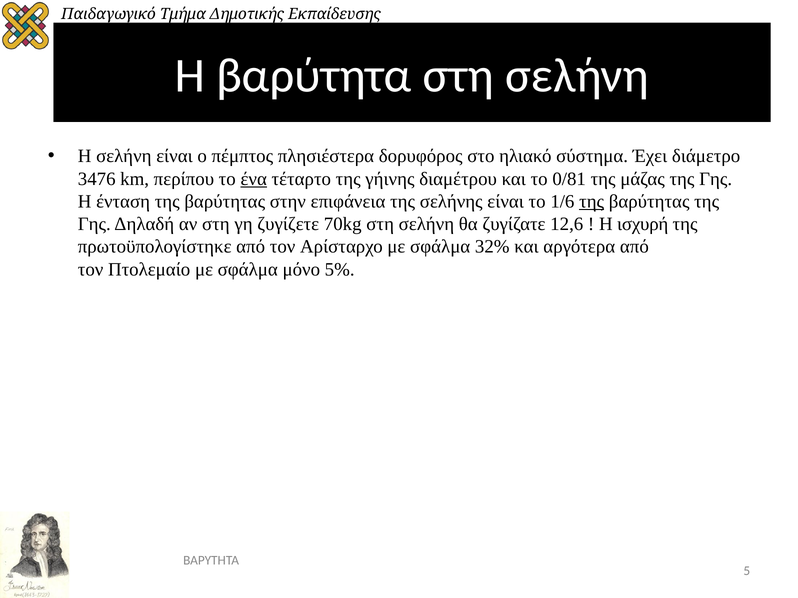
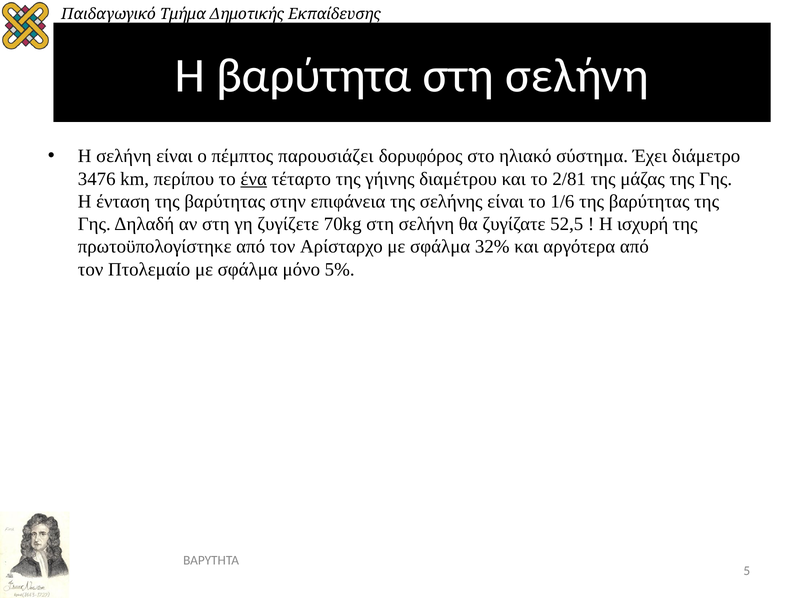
πλησιέστερα: πλησιέστερα -> παρουσιάζει
0/81: 0/81 -> 2/81
της at (592, 202) underline: present -> none
12,6: 12,6 -> 52,5
